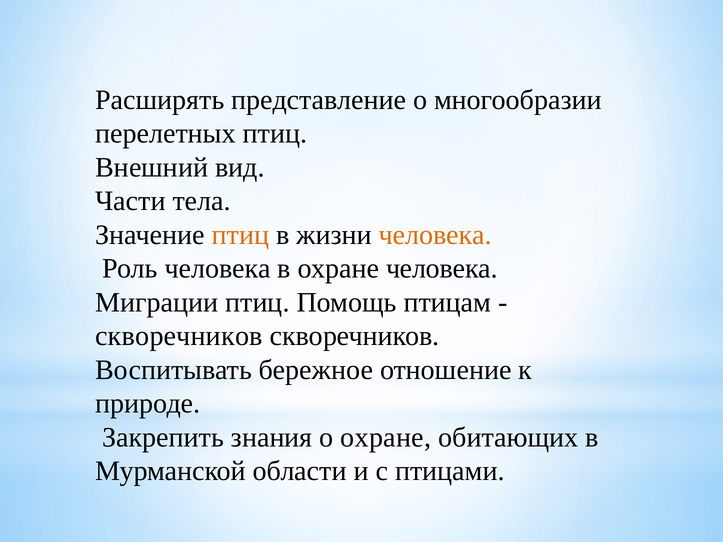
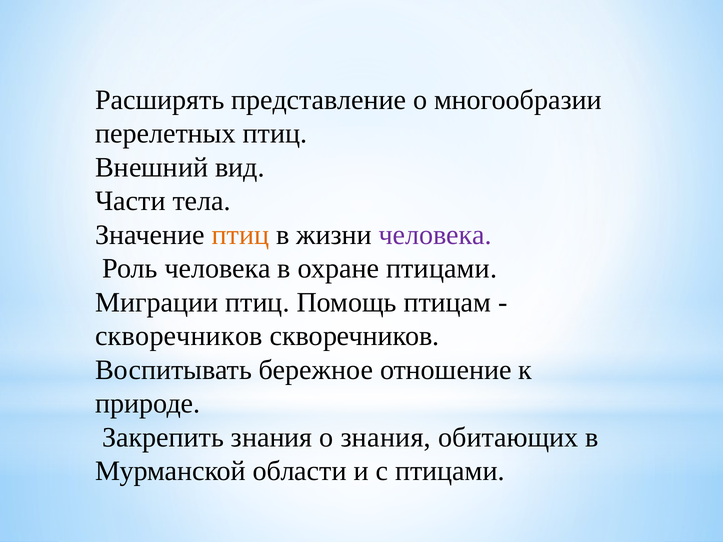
человека at (435, 235) colour: orange -> purple
охране человека: человека -> птицами
о охране: охране -> знания
